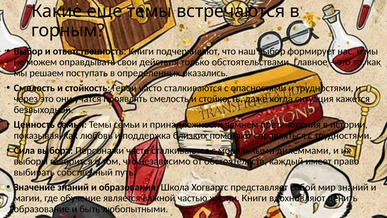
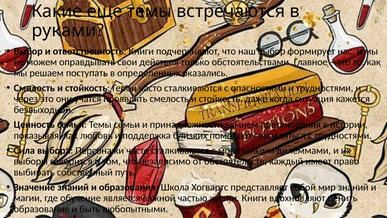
горным: горным -> руками
